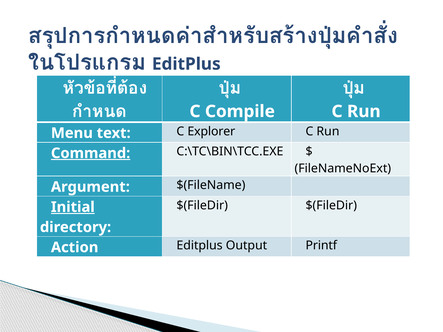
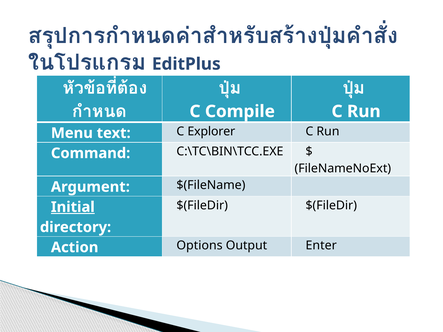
Command underline: present -> none
Action Editplus: Editplus -> Options
Printf: Printf -> Enter
